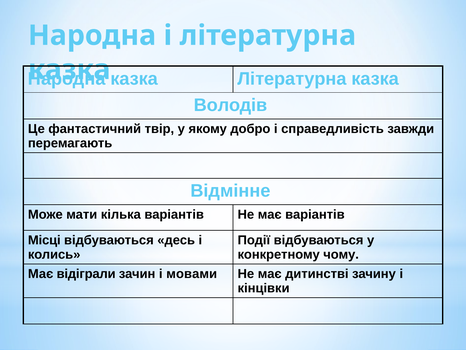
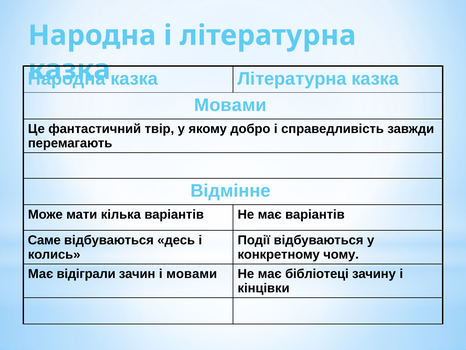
Володів at (231, 105): Володів -> Мовами
Місці: Місці -> Саме
дитинстві: дитинстві -> бібліотеці
